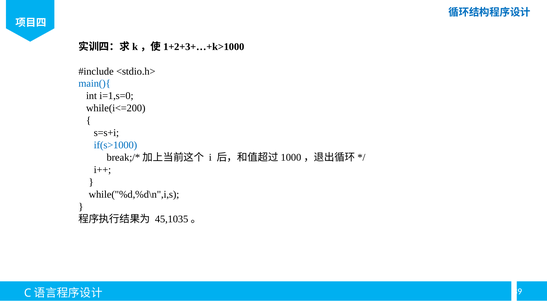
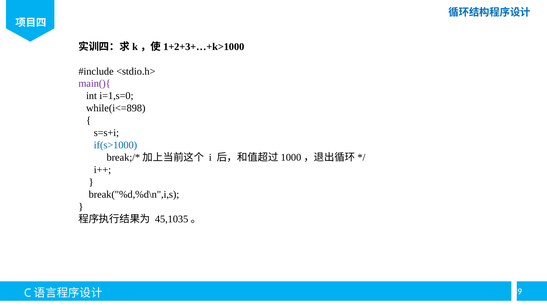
main(){ colour: blue -> purple
while(i<=200: while(i<=200 -> while(i<=898
while("%d,%d\n",i,s: while("%d,%d\n",i,s -> break("%d,%d\n",i,s
